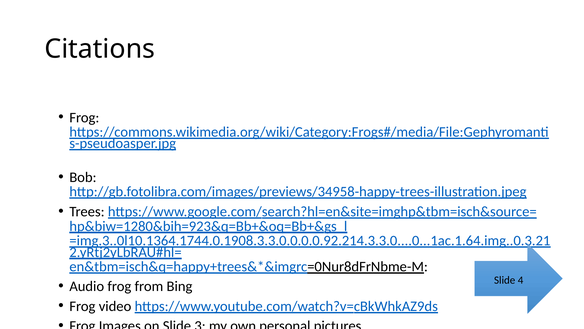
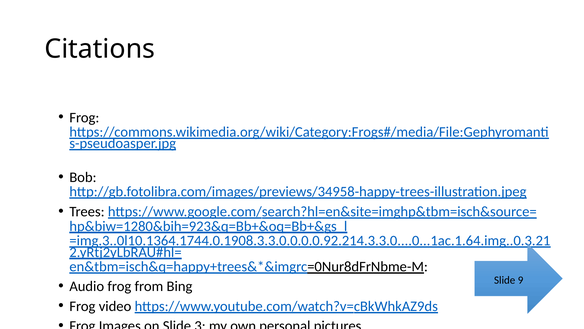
4: 4 -> 9
